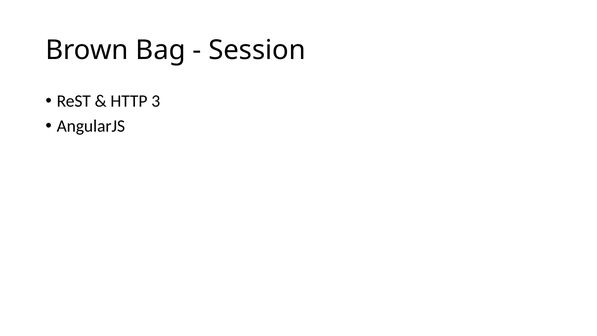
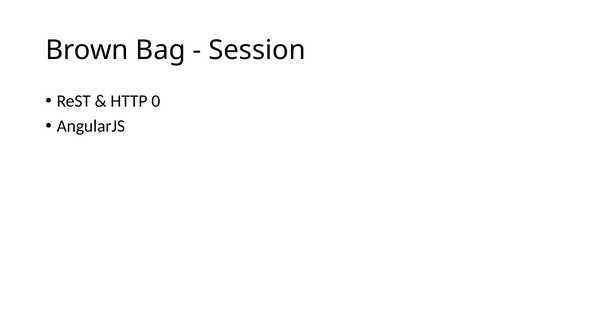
3: 3 -> 0
